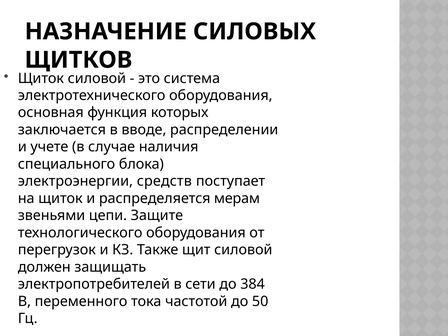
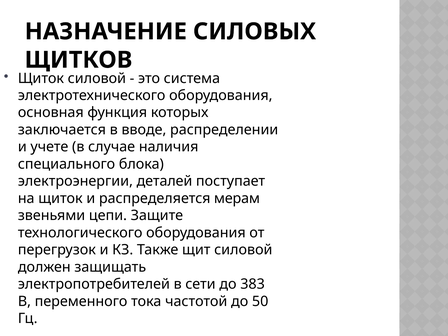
средств: средств -> деталей
384: 384 -> 383
